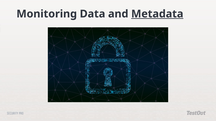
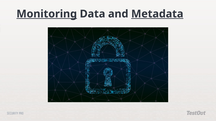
Monitoring underline: none -> present
